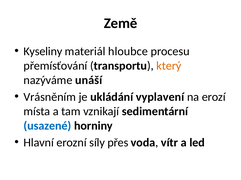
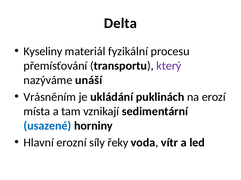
Země: Země -> Delta
hloubce: hloubce -> fyzikální
který colour: orange -> purple
vyplavení: vyplavení -> puklinách
přes: přes -> řeky
